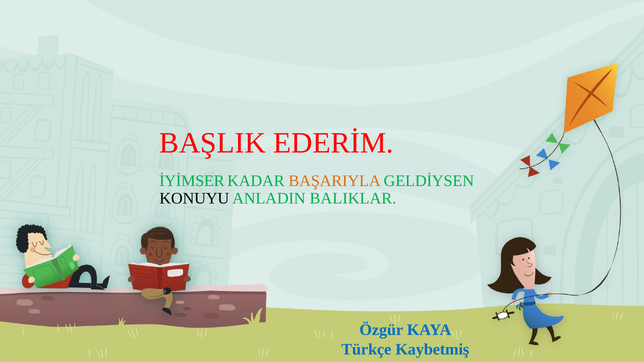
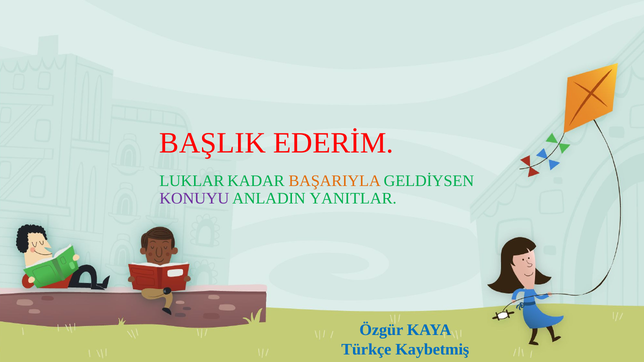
İYİMSER: İYİMSER -> LUKLAR
KONUYU colour: black -> purple
BALIKLAR: BALIKLAR -> YANITLAR
